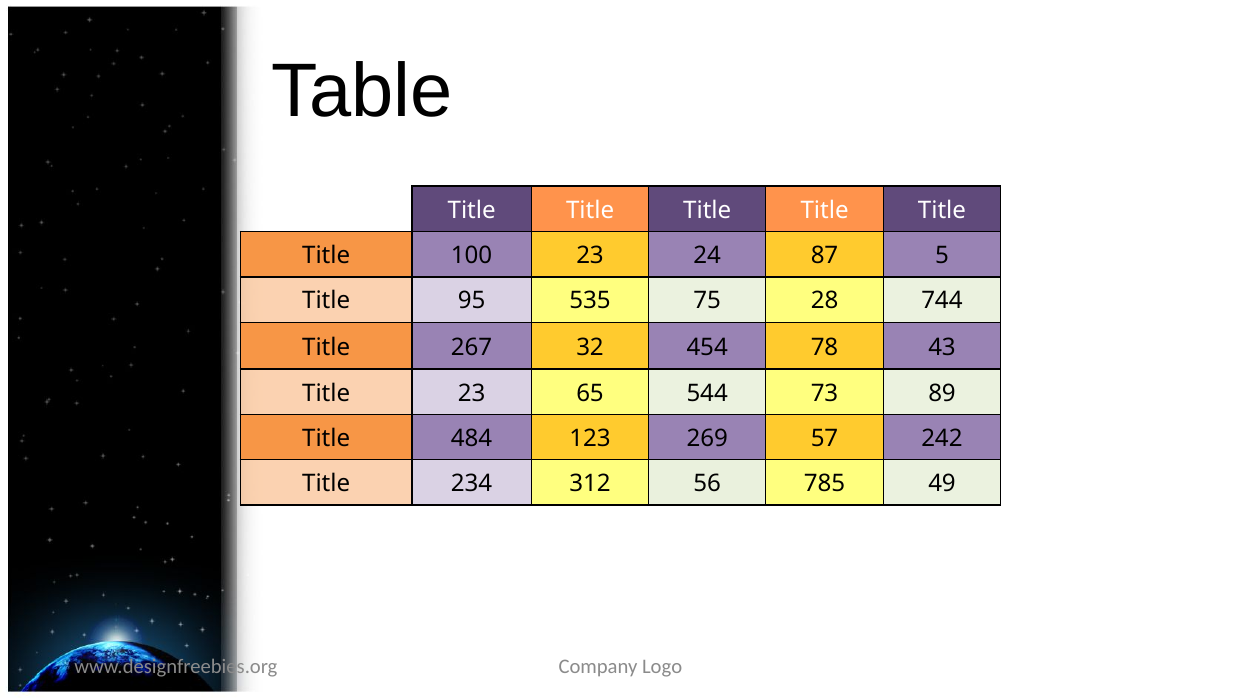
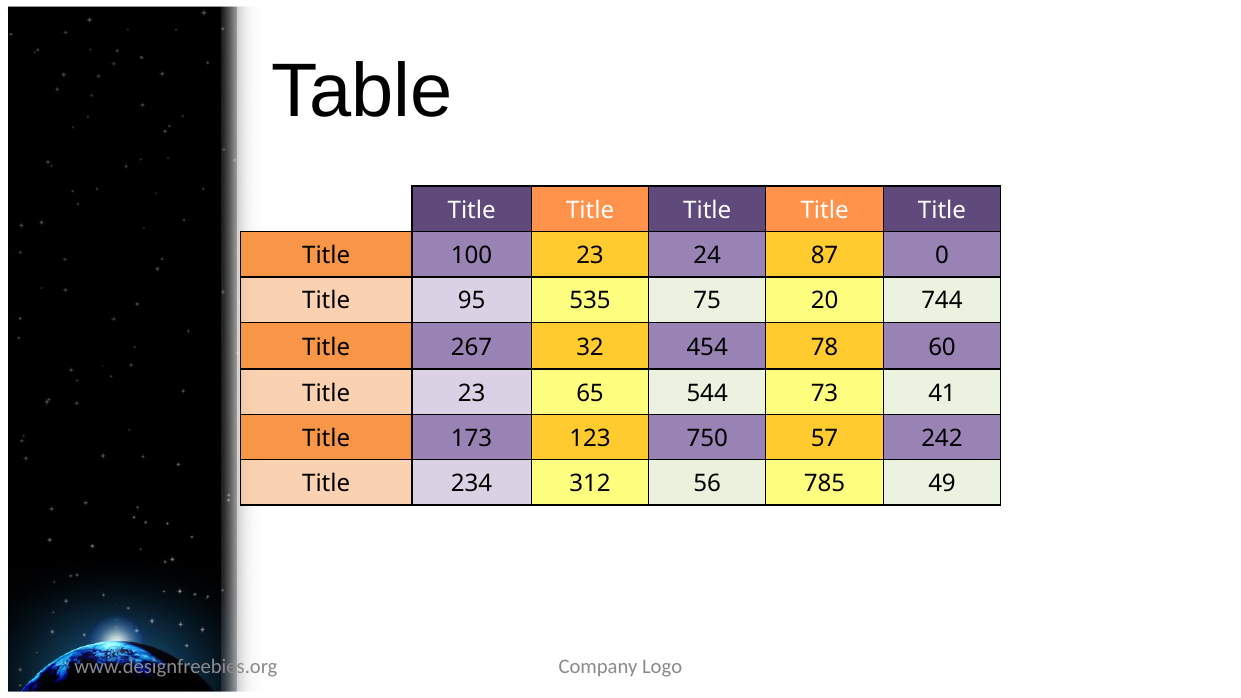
5: 5 -> 0
28: 28 -> 20
43: 43 -> 60
89: 89 -> 41
484: 484 -> 173
269: 269 -> 750
